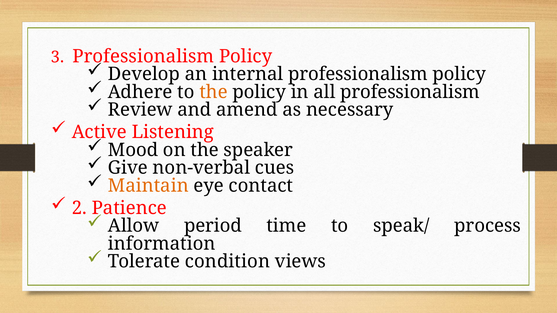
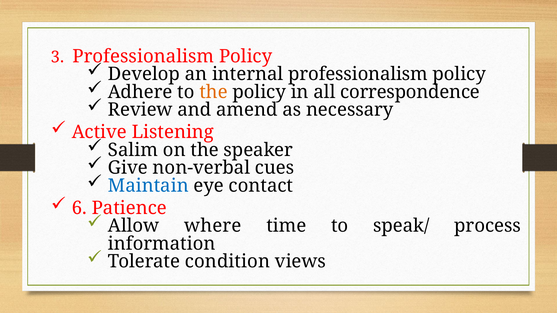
all professionalism: professionalism -> correspondence
Mood: Mood -> Salim
Maintain colour: orange -> blue
2: 2 -> 6
period: period -> where
